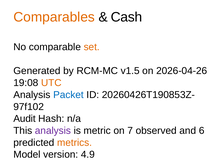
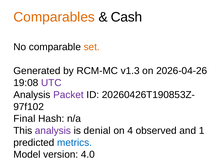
v1.5: v1.5 -> v1.3
UTC colour: orange -> purple
Packet colour: blue -> purple
Audit: Audit -> Final
metric: metric -> denial
7: 7 -> 4
6: 6 -> 1
metrics colour: orange -> blue
4.9: 4.9 -> 4.0
